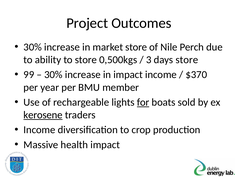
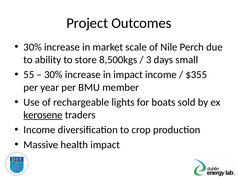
market store: store -> scale
0,500kgs: 0,500kgs -> 8,500kgs
days store: store -> small
99: 99 -> 55
$370: $370 -> $355
for underline: present -> none
